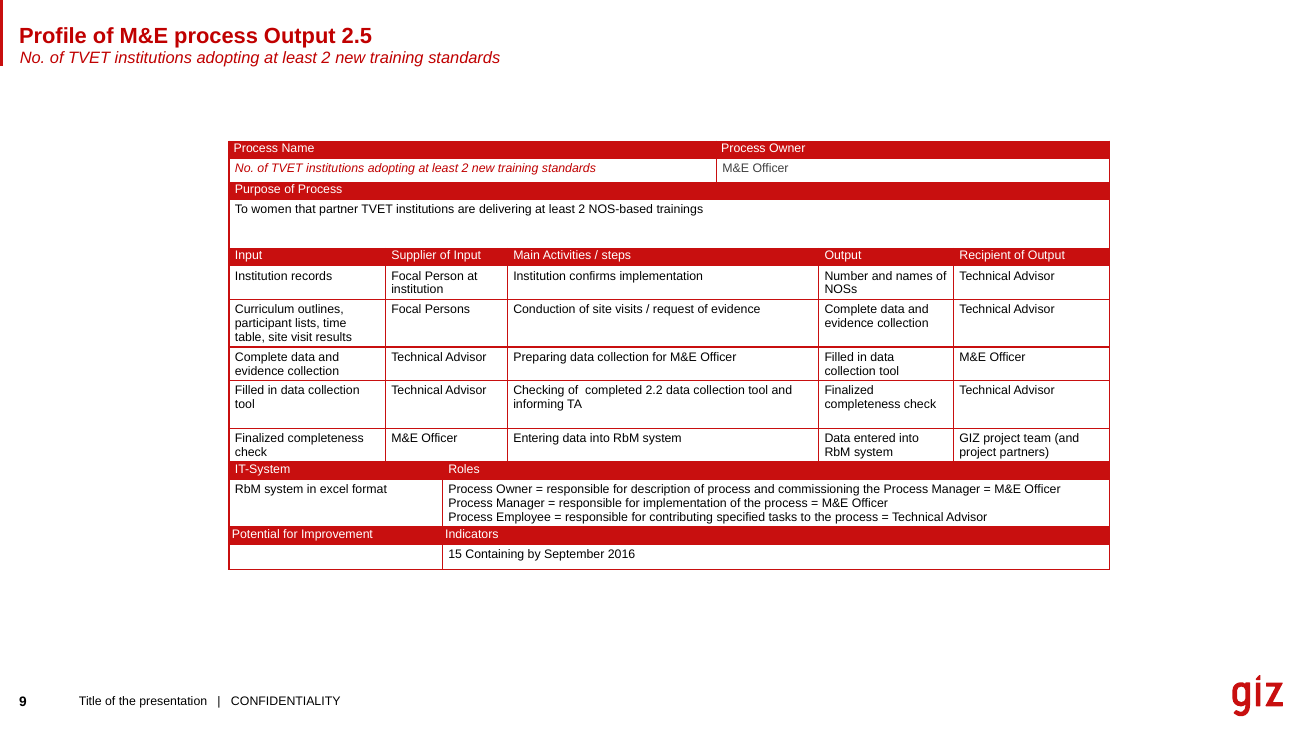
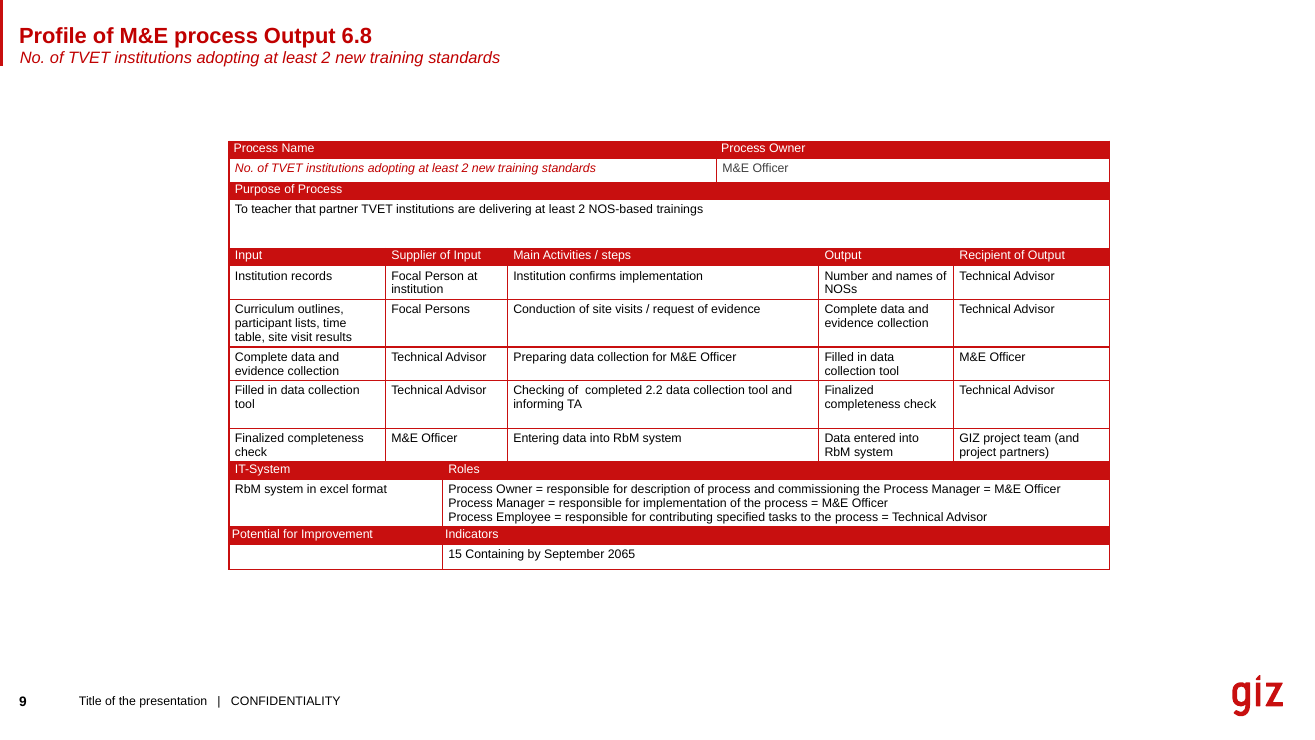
2.5: 2.5 -> 6.8
women: women -> teacher
2016: 2016 -> 2065
